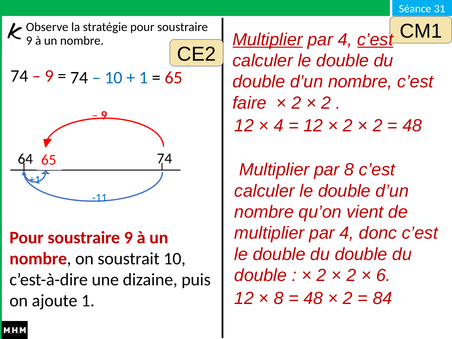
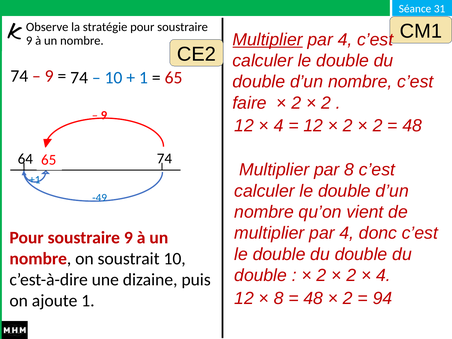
c’est at (375, 40) underline: present -> none
-11: -11 -> -49
6 at (383, 275): 6 -> 4
84: 84 -> 94
